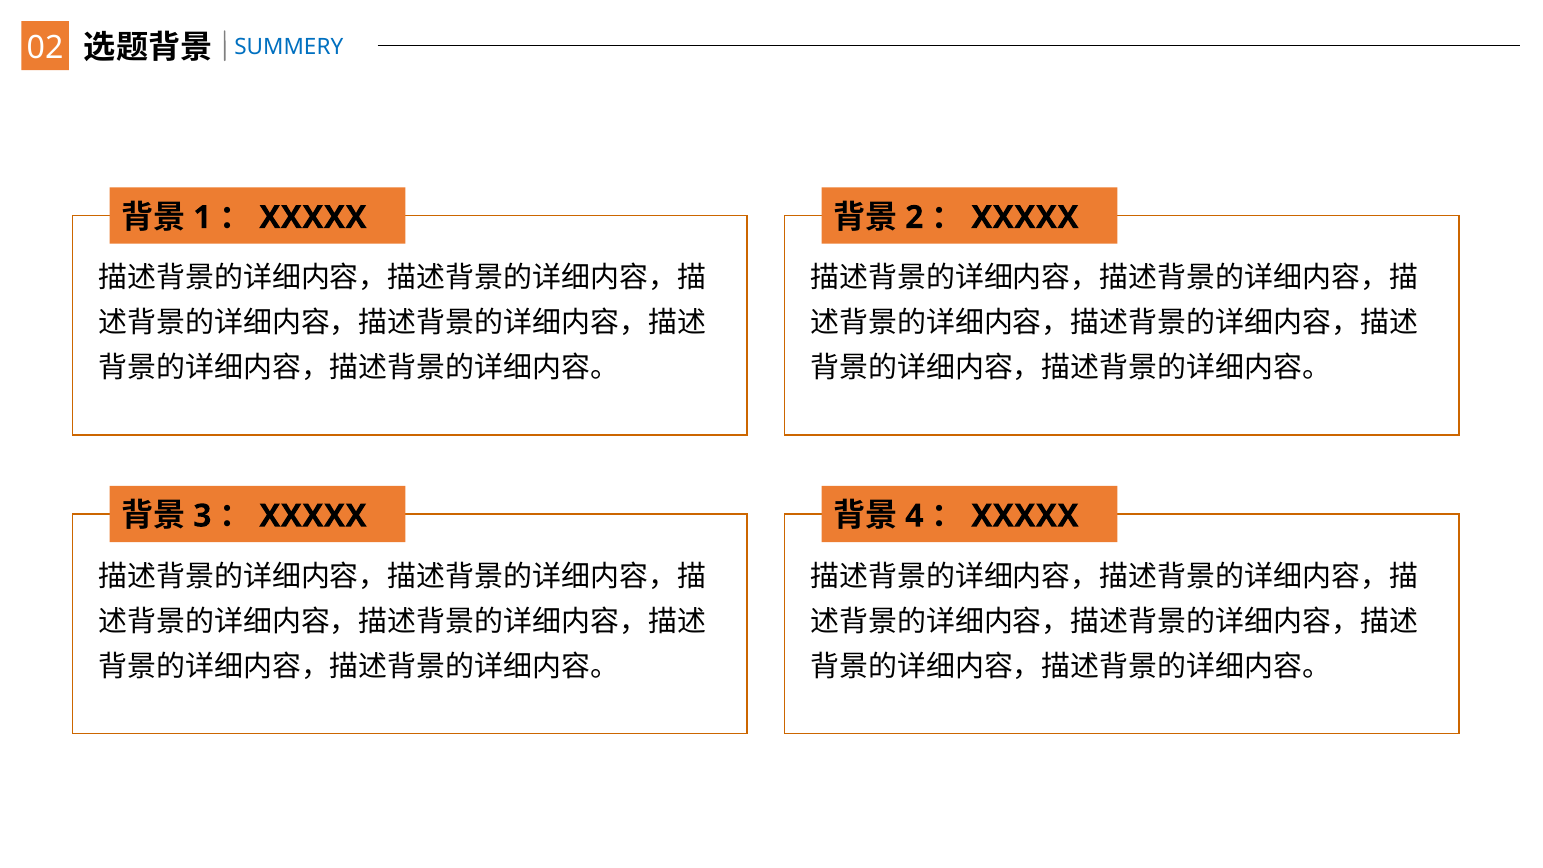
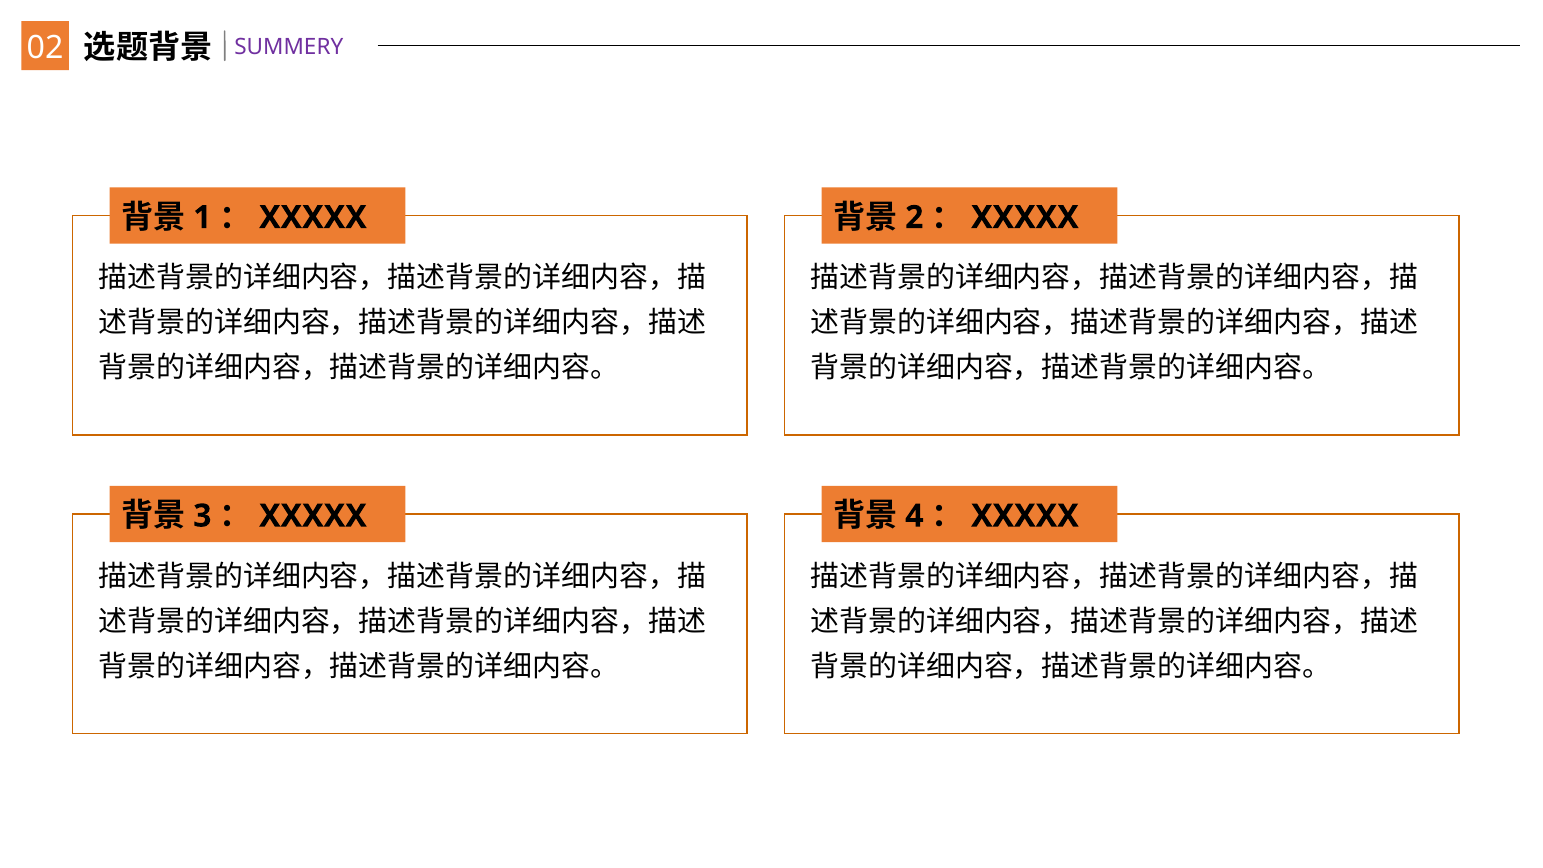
SUMMERY colour: blue -> purple
